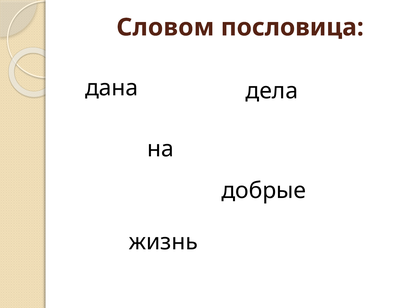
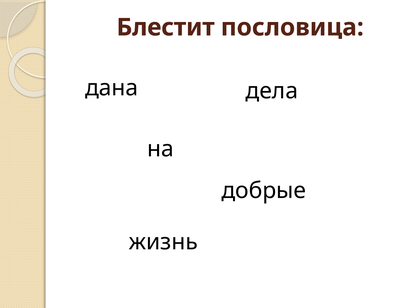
Словом: Словом -> Блестит
